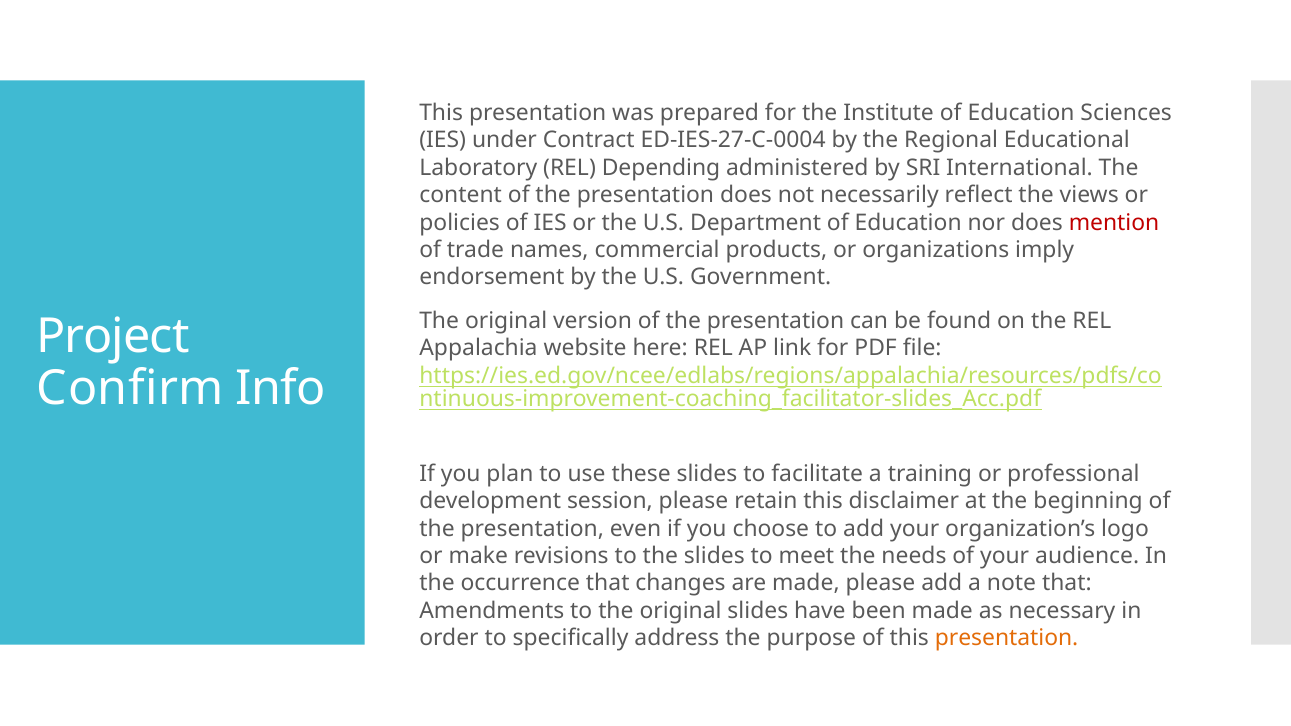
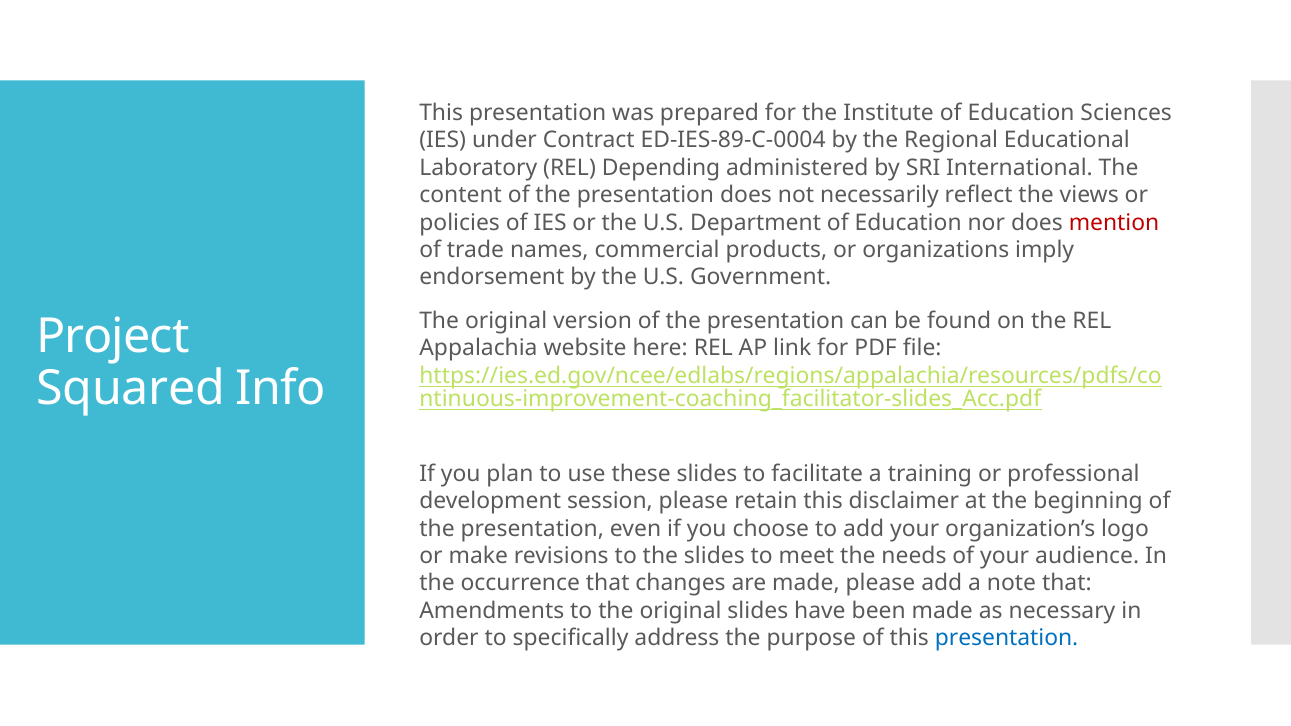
ED-IES-27-C-0004: ED-IES-27-C-0004 -> ED-IES-89-C-0004
Confirm: Confirm -> Squared
presentation at (1007, 638) colour: orange -> blue
